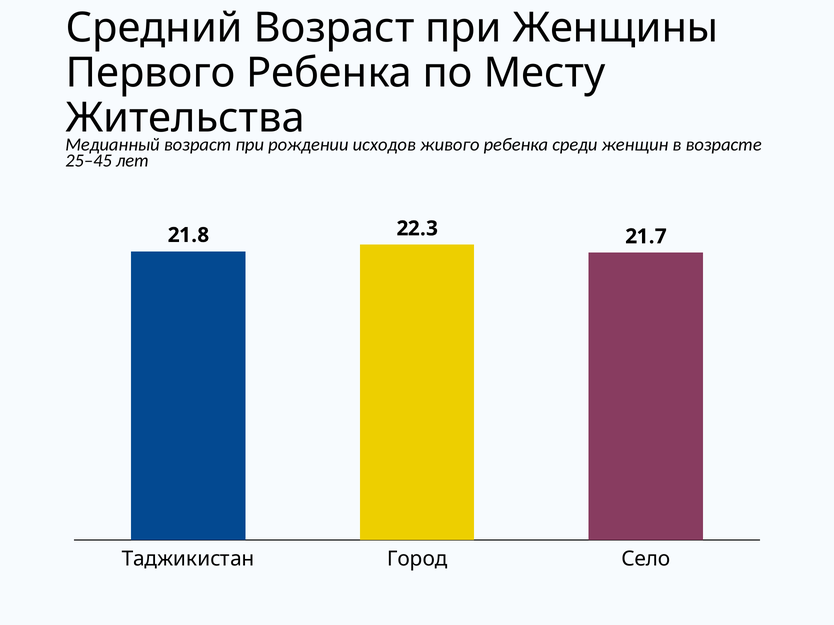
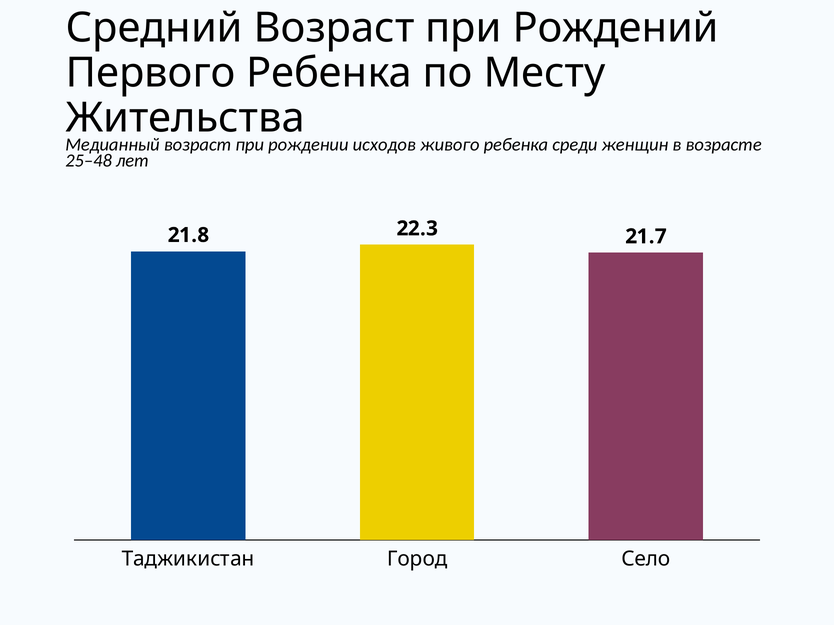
Женщины: Женщины -> Рождений
25–45: 25–45 -> 25–48
